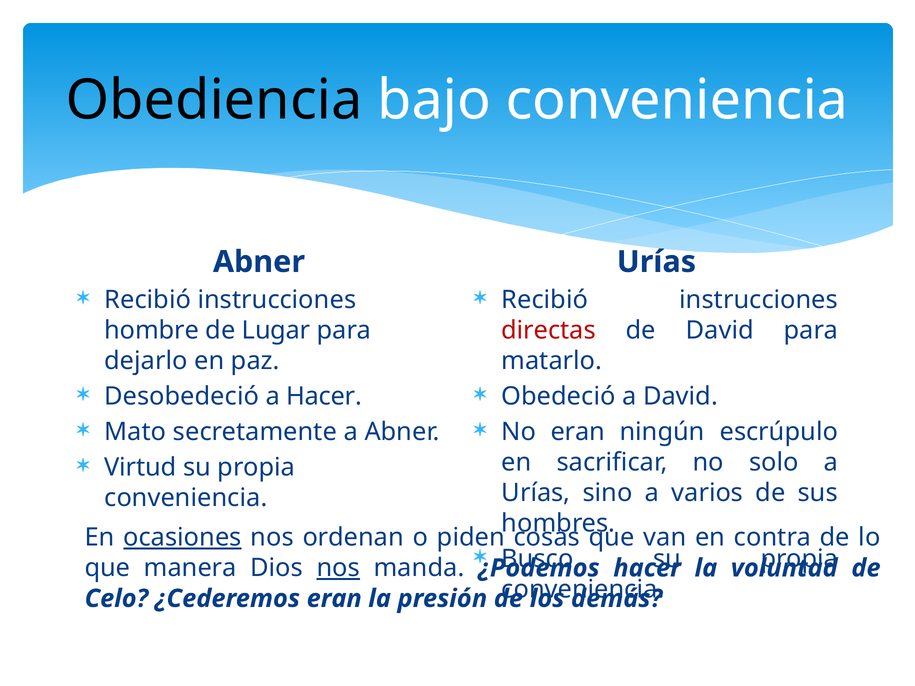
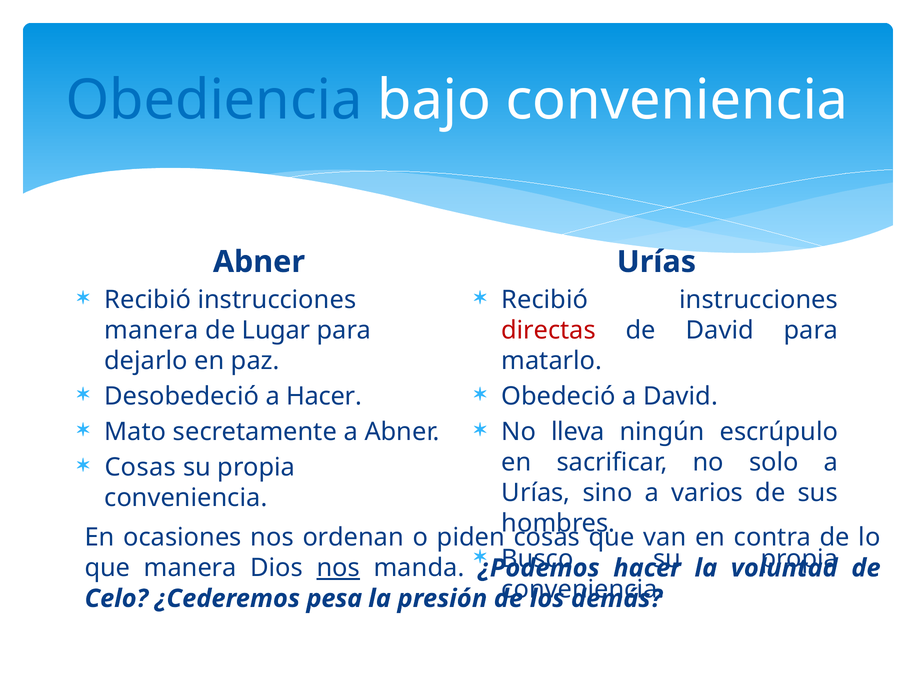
Obediencia colour: black -> blue
hombre at (152, 330): hombre -> manera
No eran: eran -> lleva
Virtud at (140, 468): Virtud -> Cosas
ocasiones underline: present -> none
¿Cederemos eran: eran -> pesa
